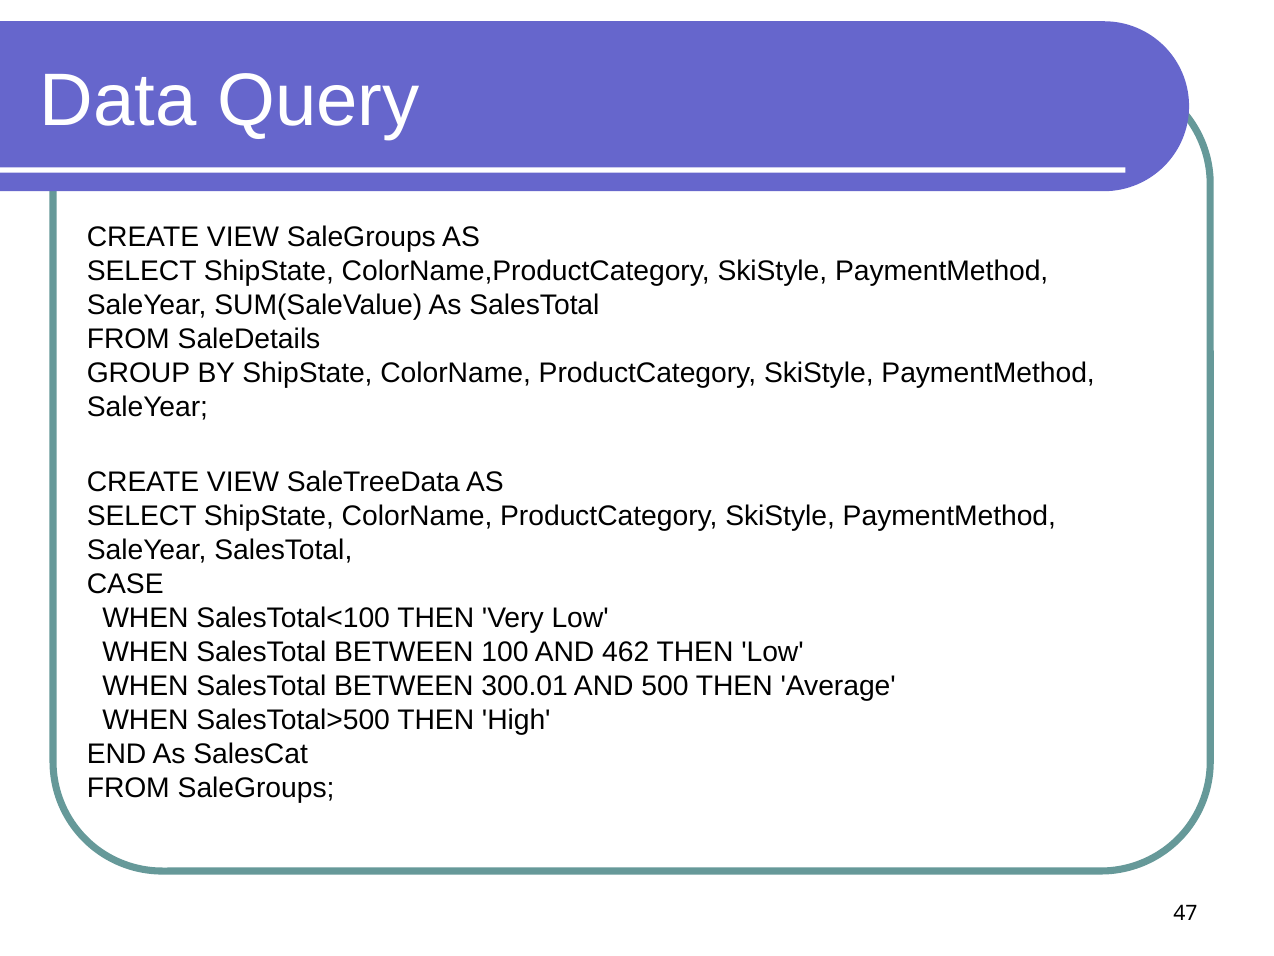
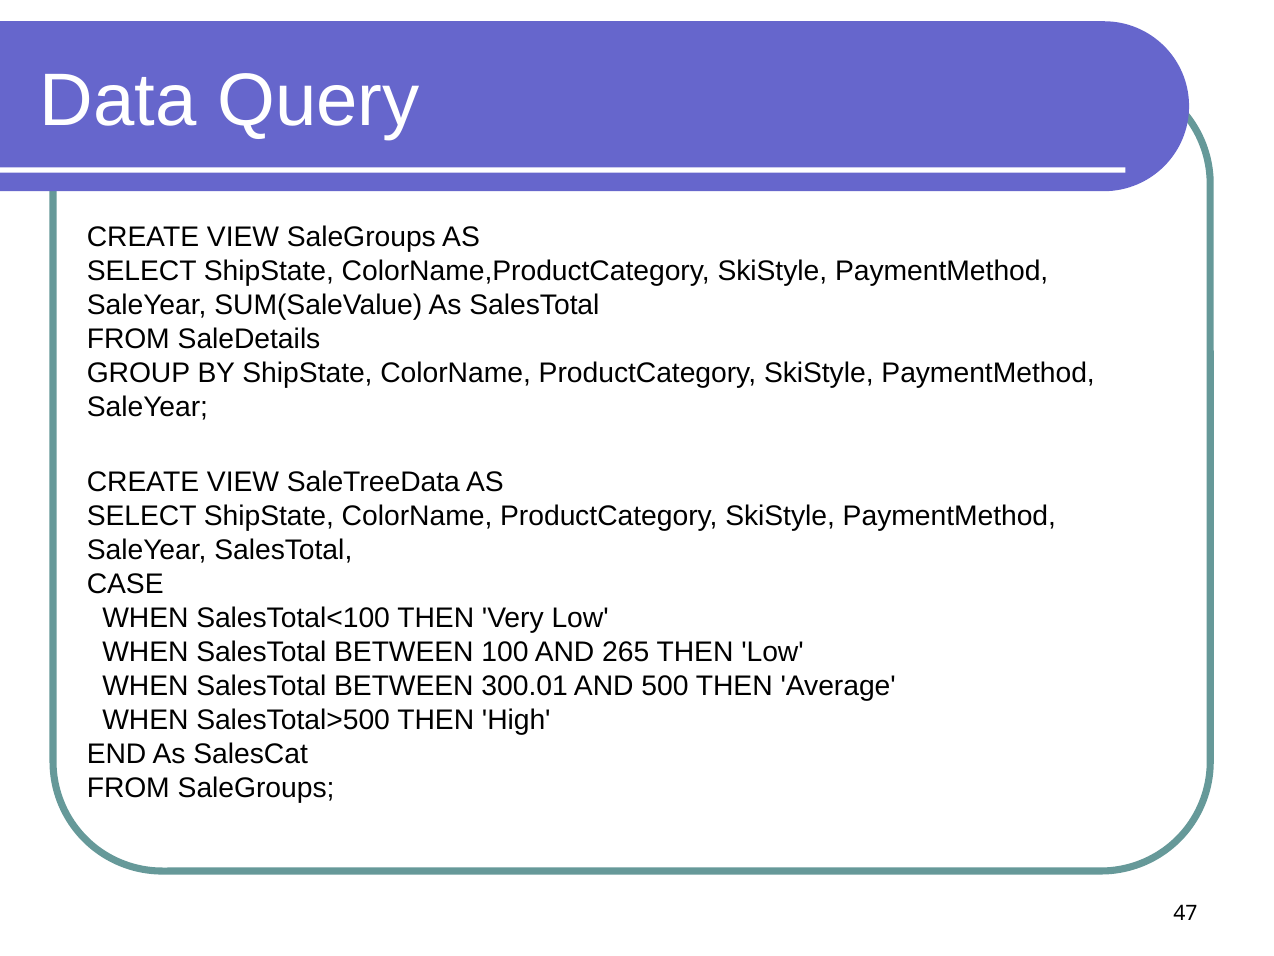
462: 462 -> 265
